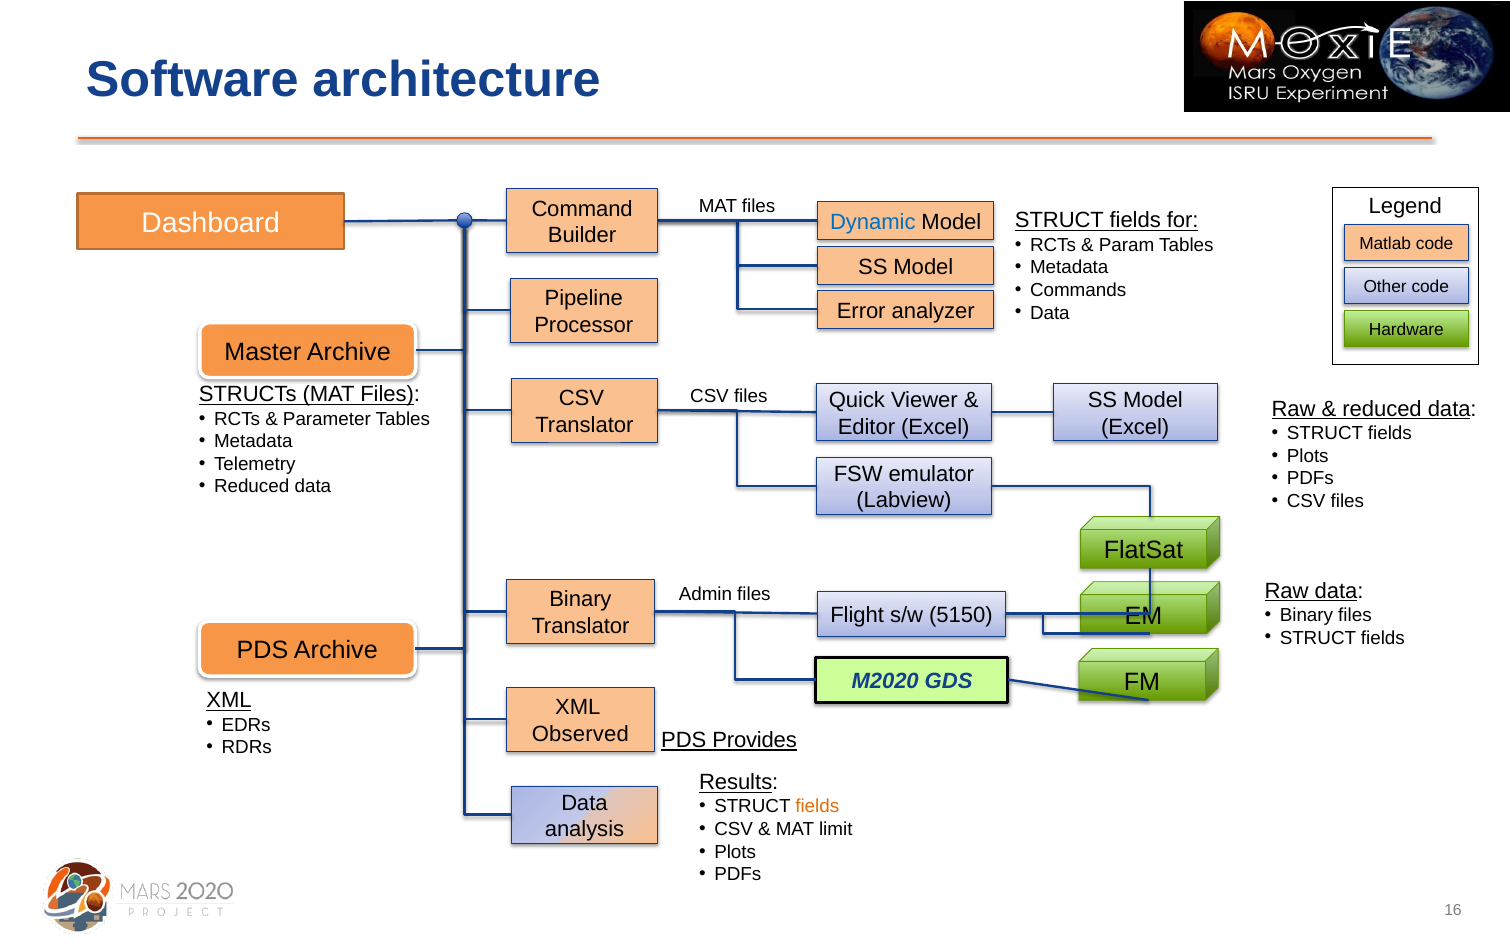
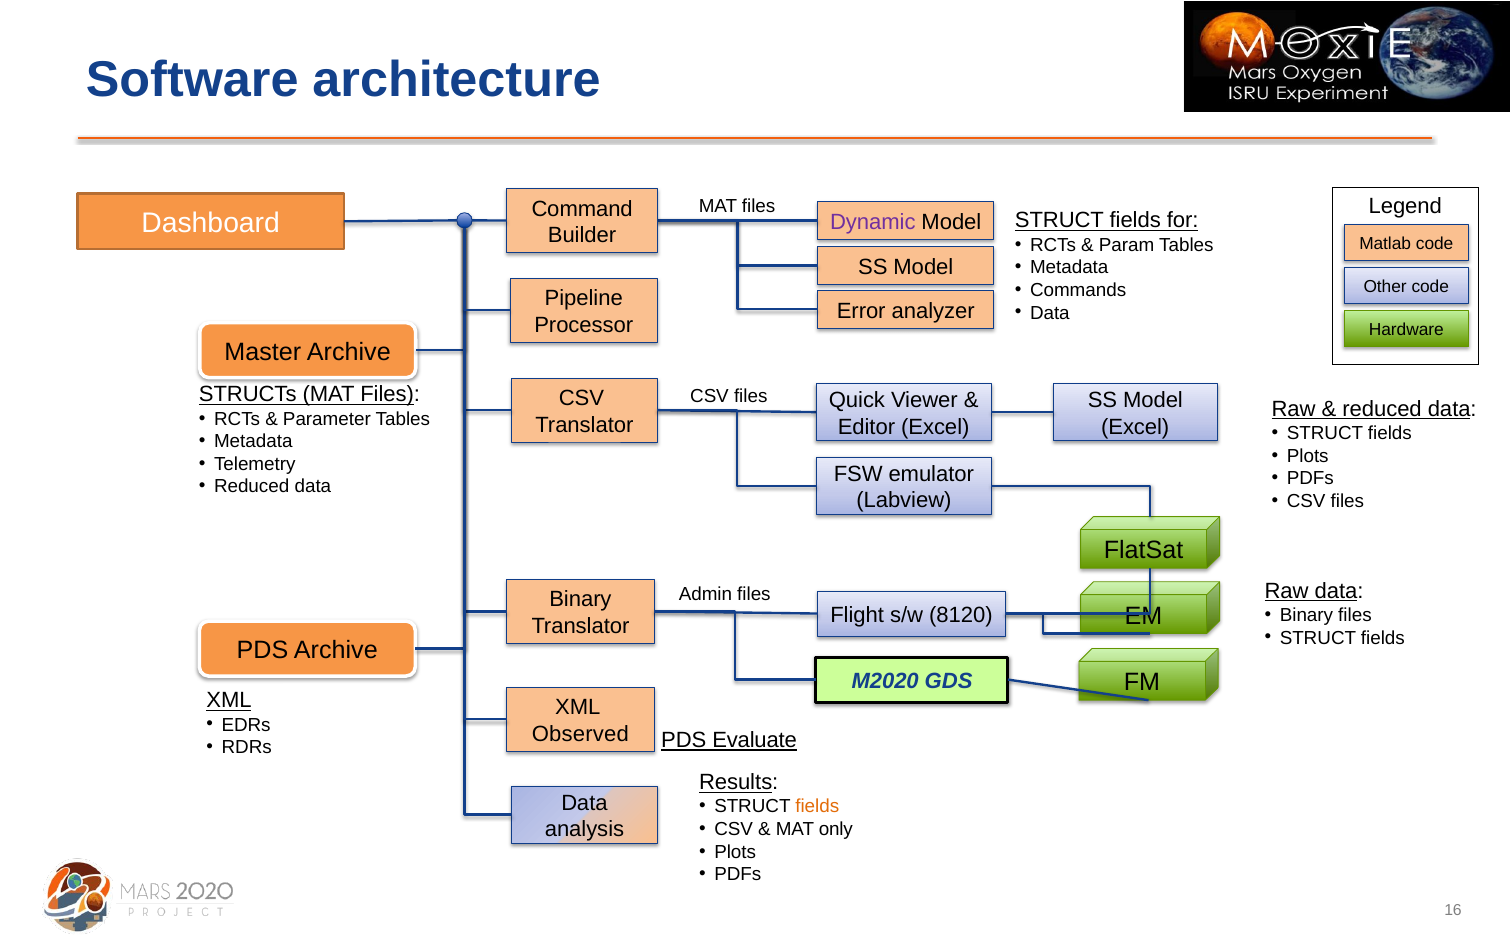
Dynamic colour: blue -> purple
5150: 5150 -> 8120
Provides: Provides -> Evaluate
limit: limit -> only
